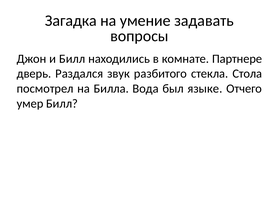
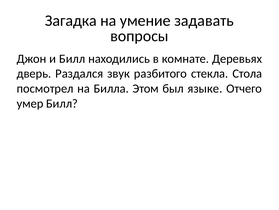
Партнере: Партнере -> Деревьях
Вода: Вода -> Этом
